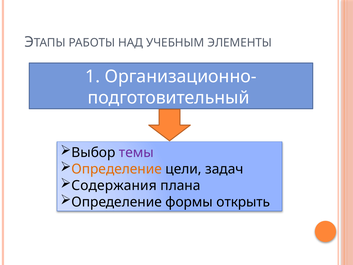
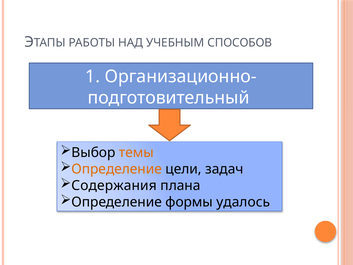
ЭЛЕМЕНТЫ: ЭЛЕМЕНТЫ -> СПОСОБОВ
темы colour: purple -> orange
открыть: открыть -> удалось
